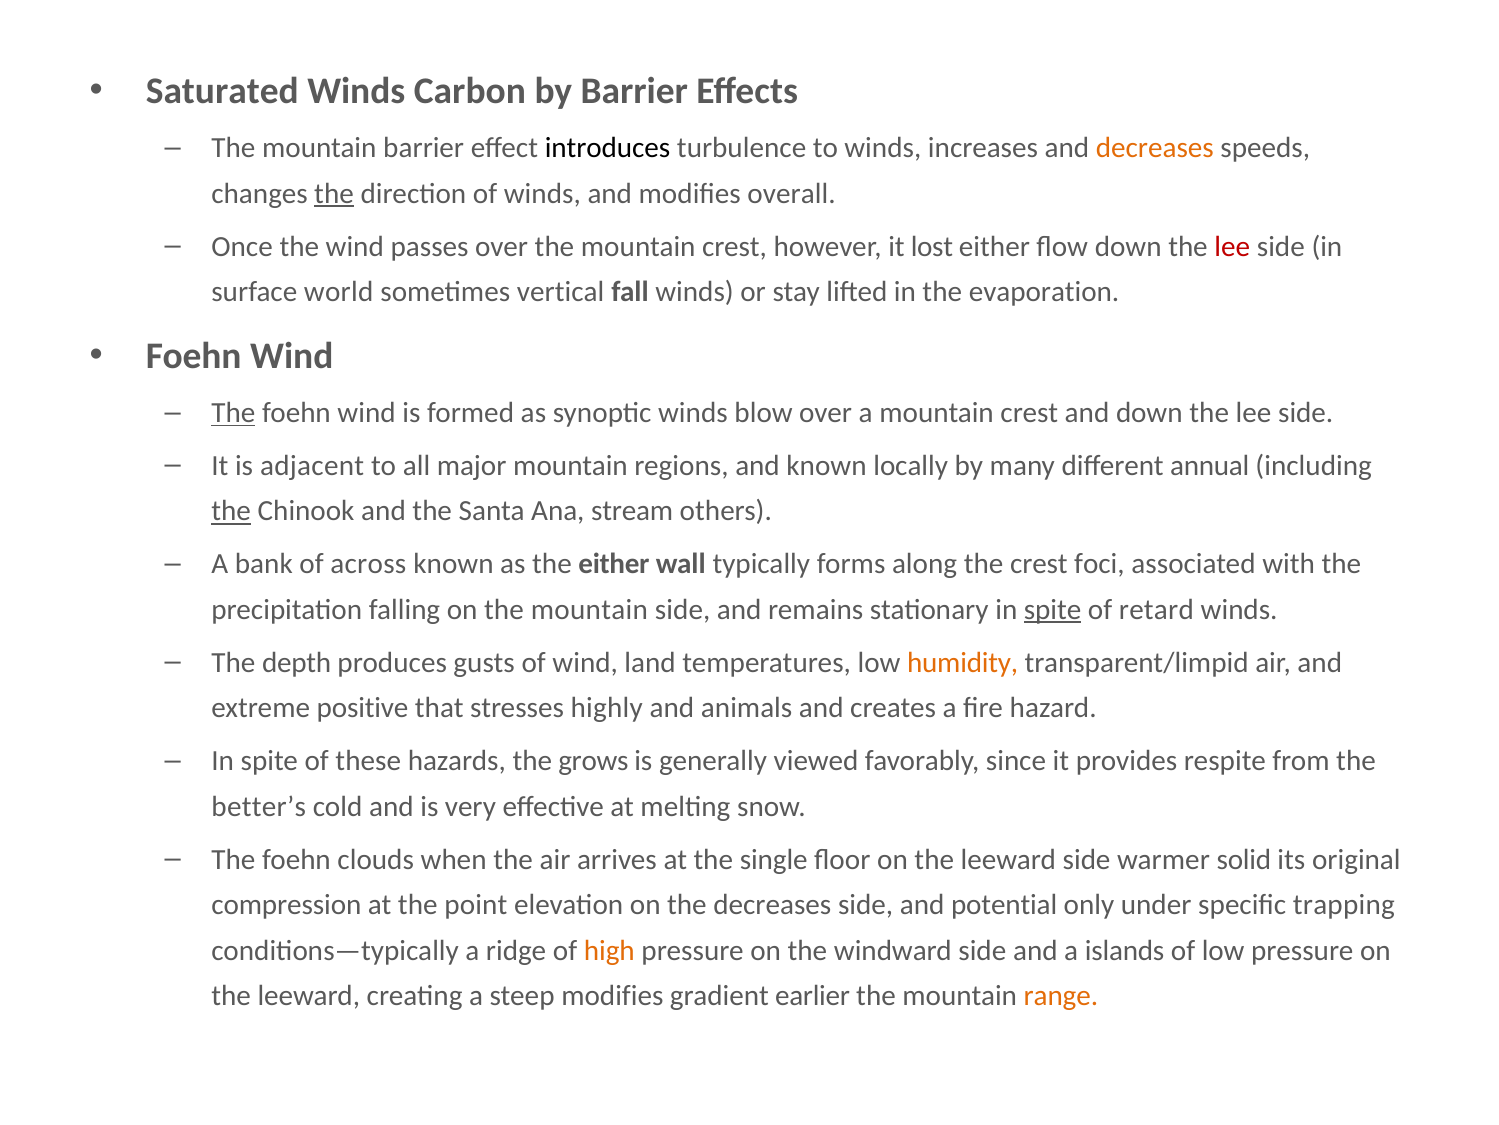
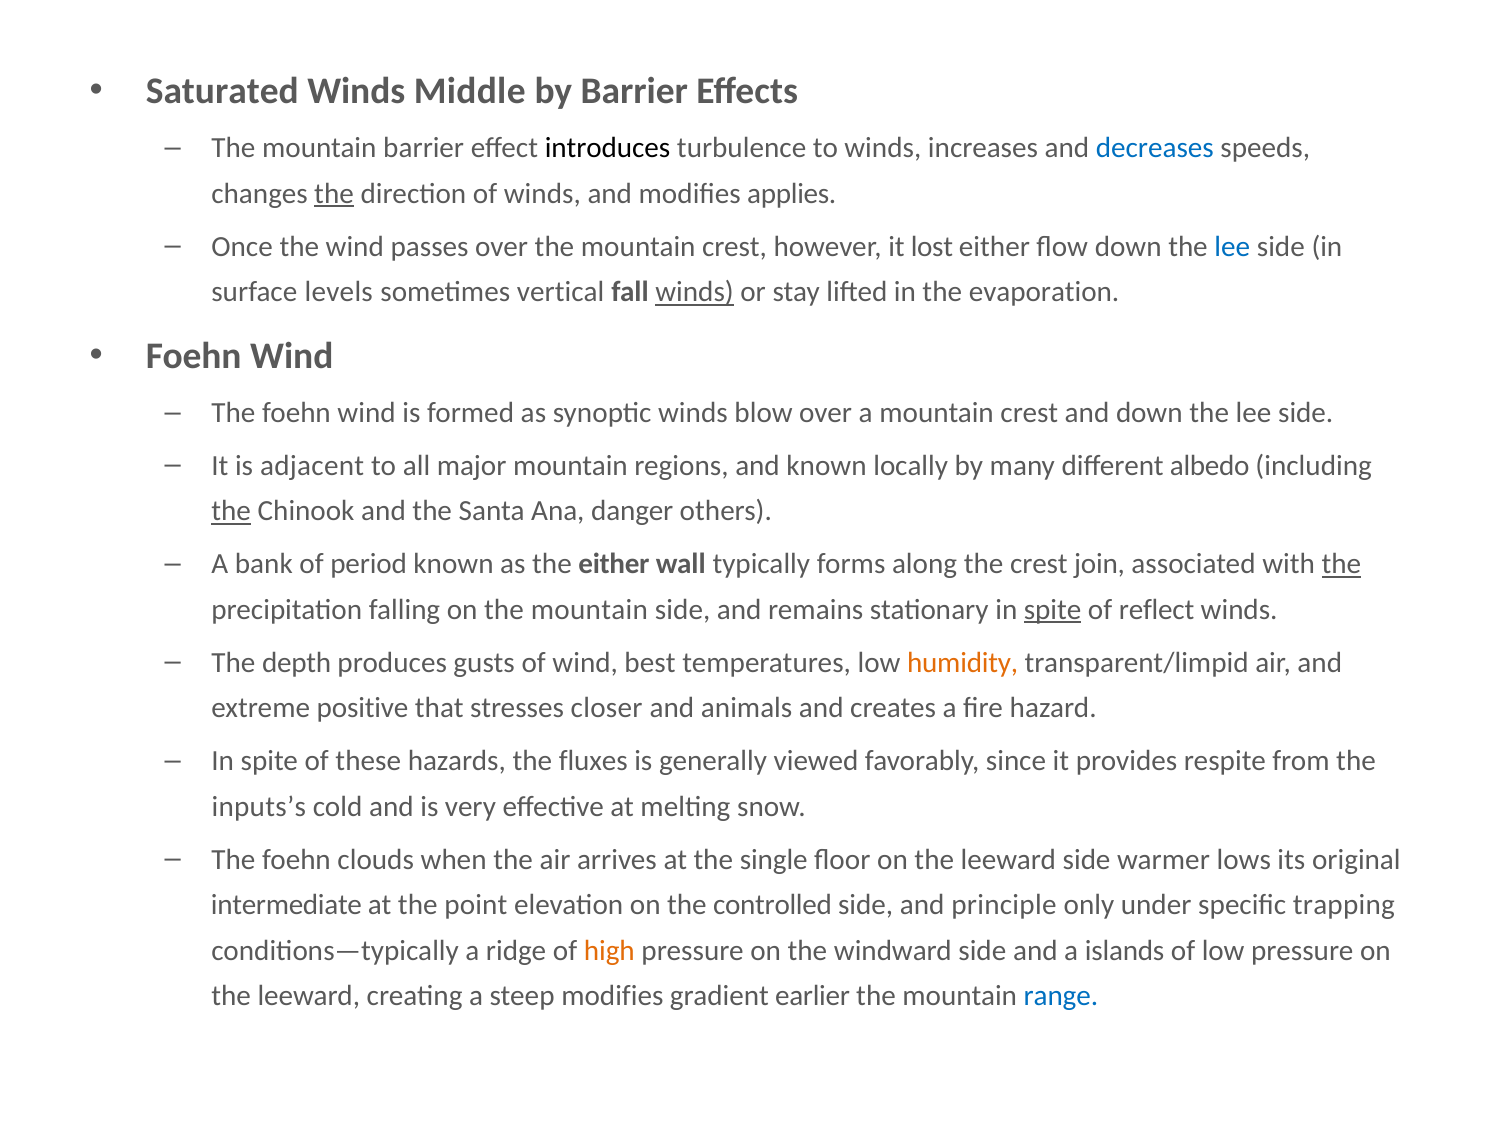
Carbon: Carbon -> Middle
decreases at (1155, 148) colour: orange -> blue
overall: overall -> applies
lee at (1232, 246) colour: red -> blue
world: world -> levels
winds at (695, 292) underline: none -> present
The at (233, 413) underline: present -> none
annual: annual -> albedo
stream: stream -> danger
across: across -> period
foci: foci -> join
the at (1341, 564) underline: none -> present
retard: retard -> reflect
land: land -> best
highly: highly -> closer
grows: grows -> fluxes
better’s: better’s -> inputs’s
solid: solid -> lows
compression: compression -> intermediate
the decreases: decreases -> controlled
potential: potential -> principle
range colour: orange -> blue
